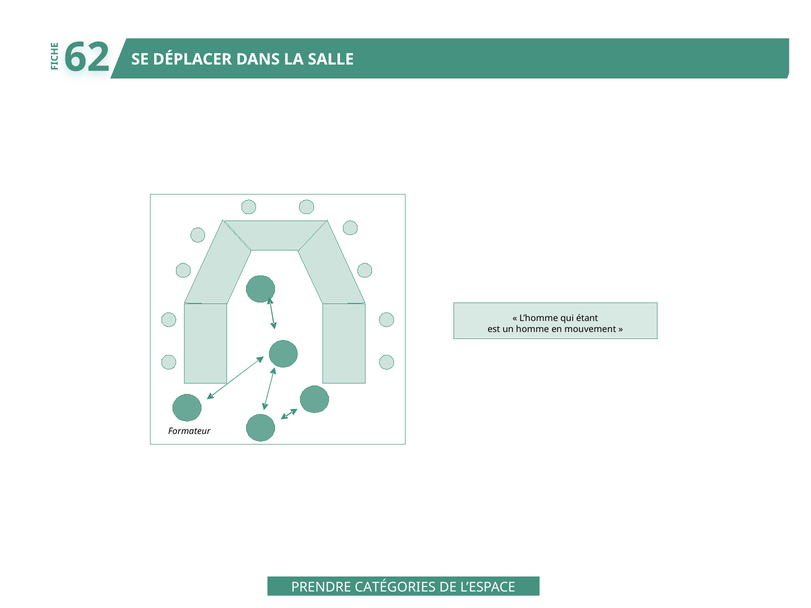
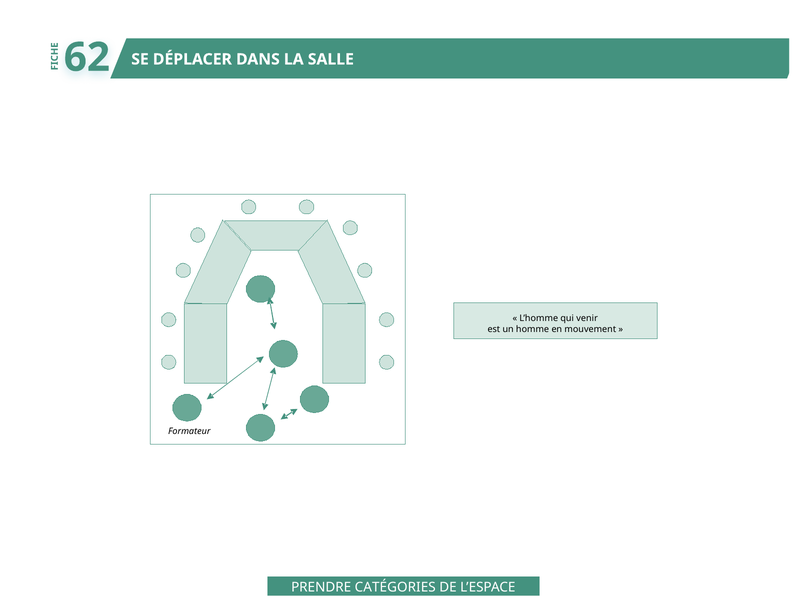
étant: étant -> venir
